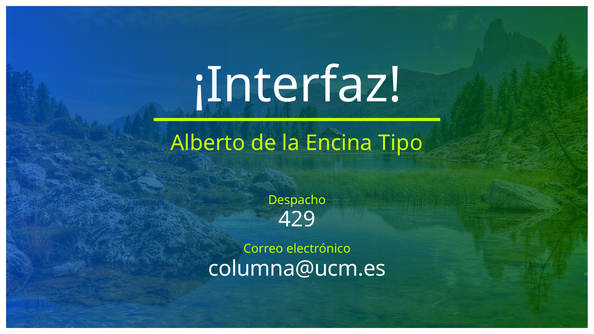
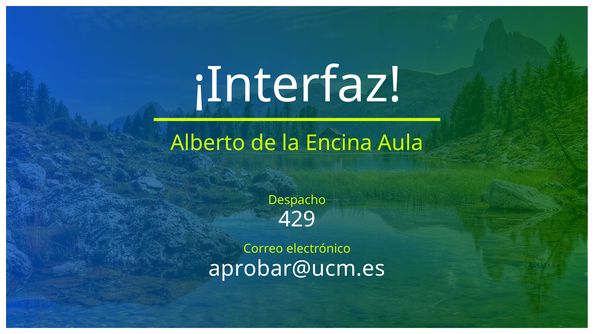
Tipo: Tipo -> Aula
columna@ucm.es: columna@ucm.es -> aprobar@ucm.es
